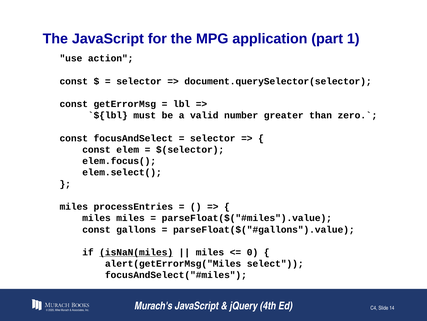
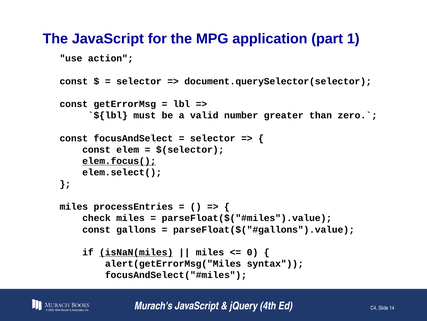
elem.focus( underline: none -> present
miles at (97, 218): miles -> check
select: select -> syntax
